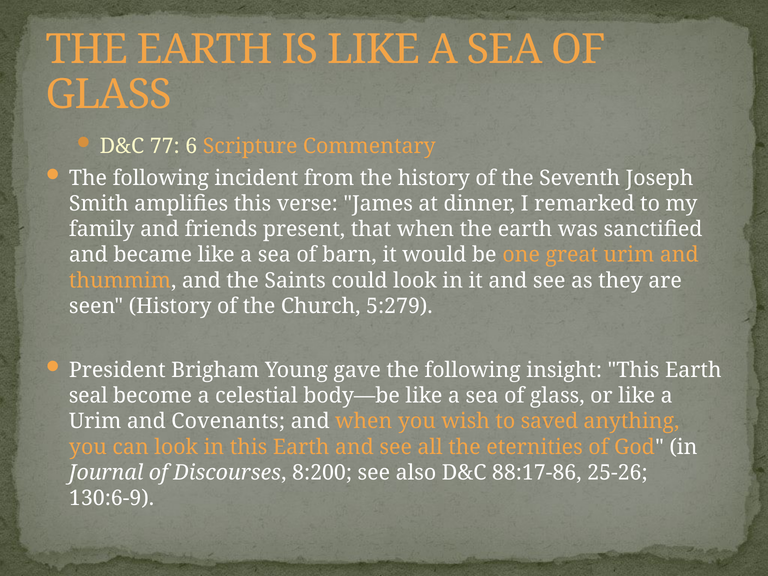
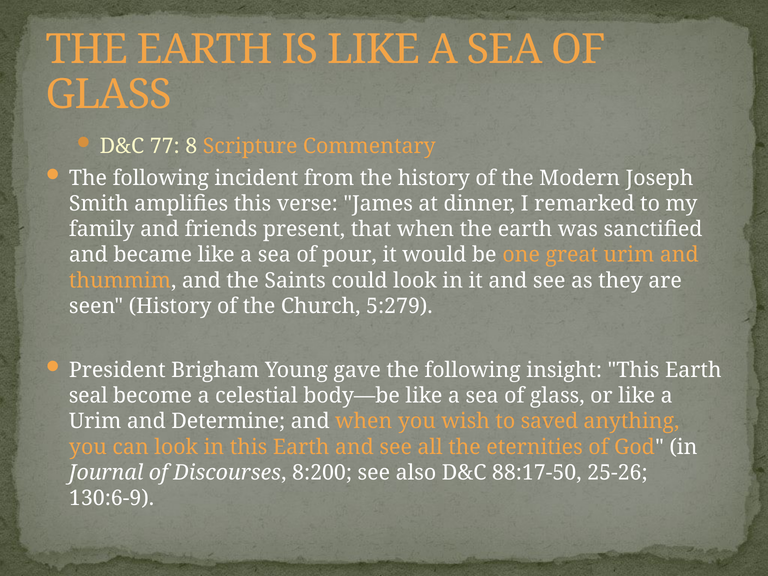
6: 6 -> 8
Seventh: Seventh -> Modern
barn: barn -> pour
Covenants: Covenants -> Determine
88:17‑86: 88:17‑86 -> 88:17‑50
